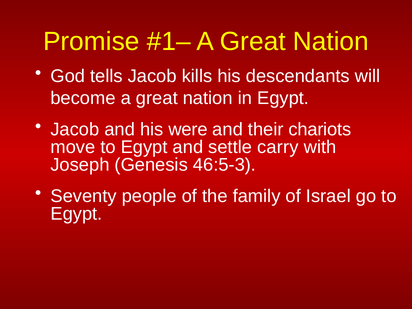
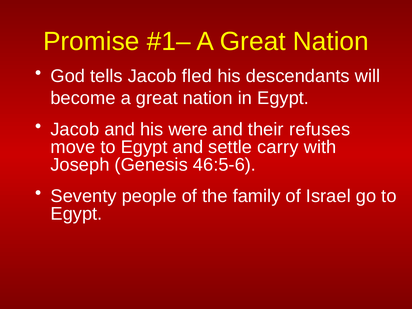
kills: kills -> fled
chariots: chariots -> refuses
46:5-3: 46:5-3 -> 46:5-6
